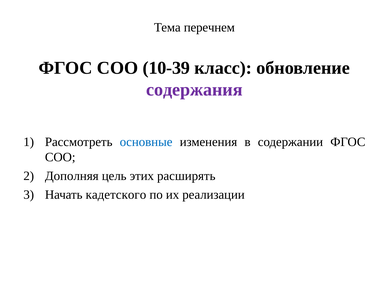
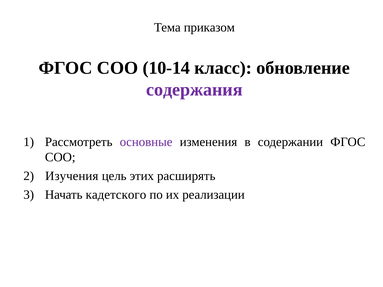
перечнем: перечнем -> приказом
10-39: 10-39 -> 10-14
основные colour: blue -> purple
Дополняя: Дополняя -> Изучения
